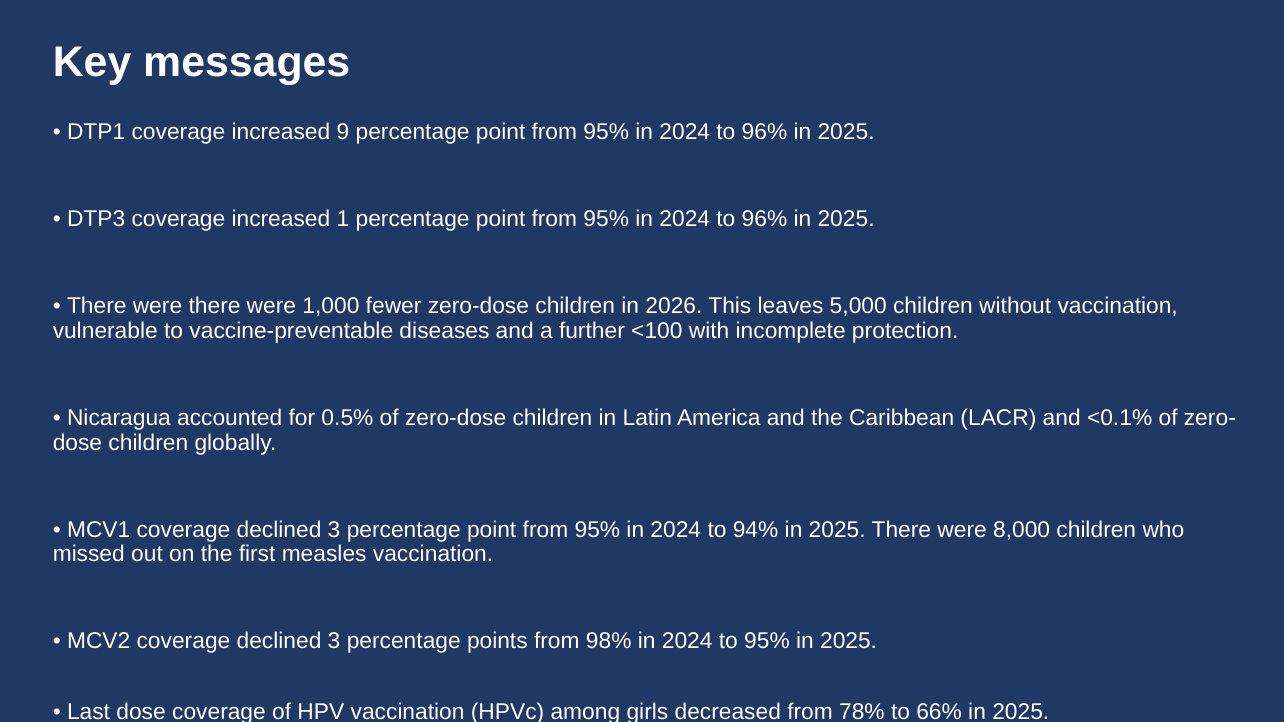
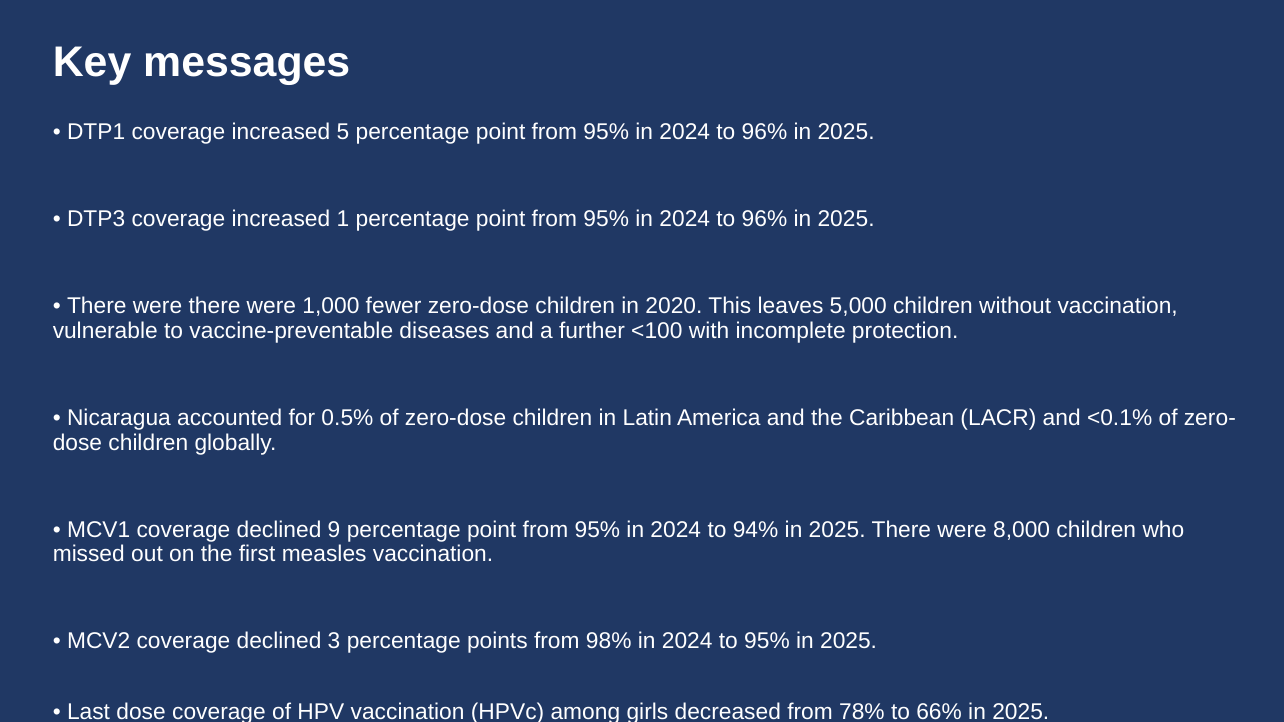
9: 9 -> 5
2026: 2026 -> 2020
MCV1 coverage declined 3: 3 -> 9
